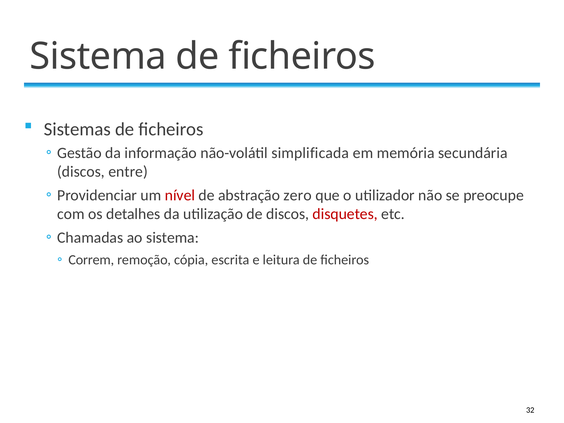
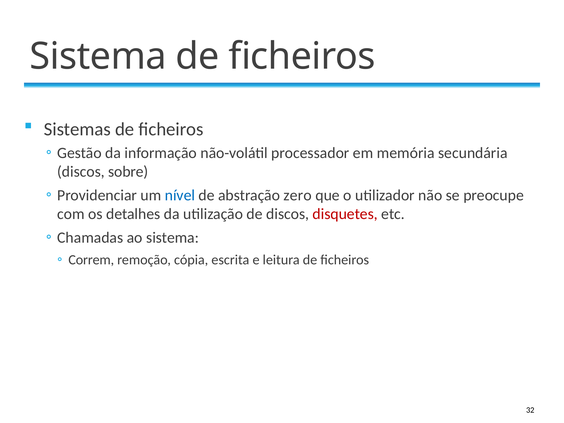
simplificada: simplificada -> processador
entre: entre -> sobre
nível colour: red -> blue
